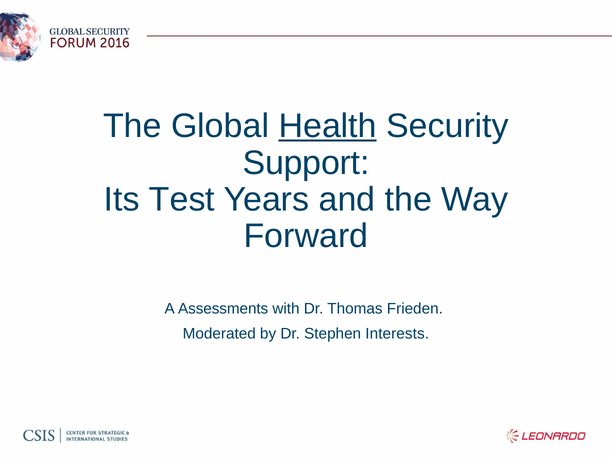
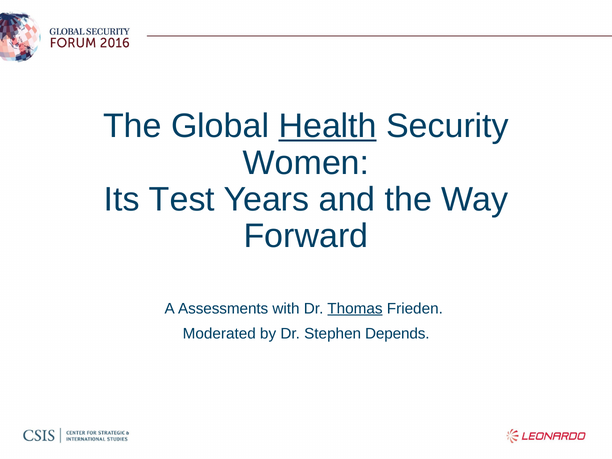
Support: Support -> Women
Thomas underline: none -> present
Interests: Interests -> Depends
